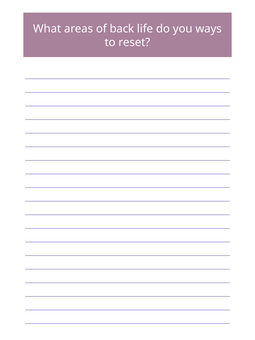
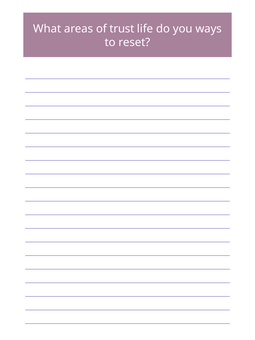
back: back -> trust
